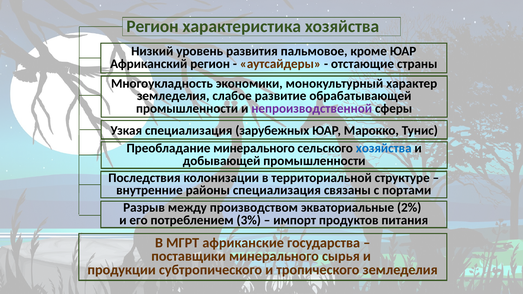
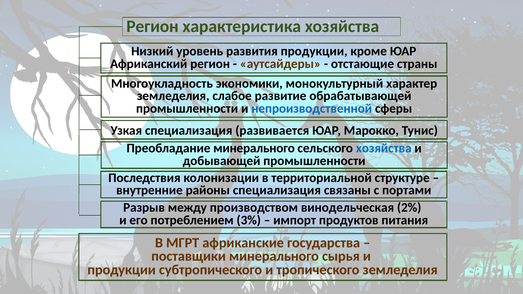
развития пальмовое: пальмовое -> продукции
непроизводственной colour: purple -> blue
зарубежных: зарубежных -> развивается
экваториальные: экваториальные -> винодельческая
